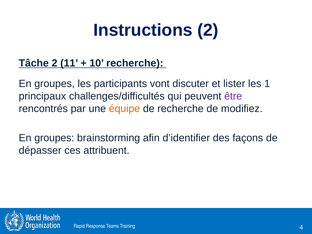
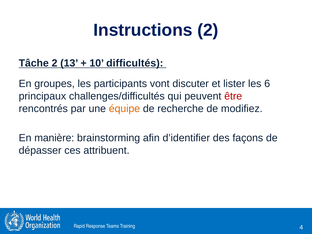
11: 11 -> 13
10 recherche: recherche -> difficultés
1: 1 -> 6
être colour: purple -> red
groupes at (54, 138): groupes -> manière
